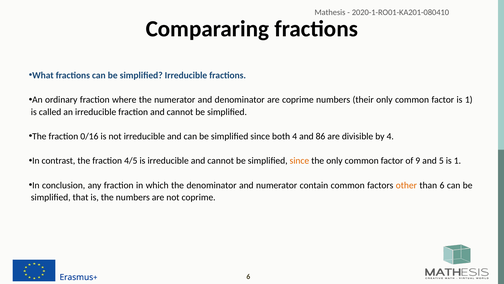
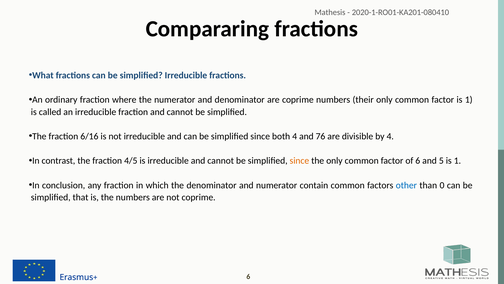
0/16: 0/16 -> 6/16
86: 86 -> 76
of 9: 9 -> 6
other colour: orange -> blue
than 6: 6 -> 0
